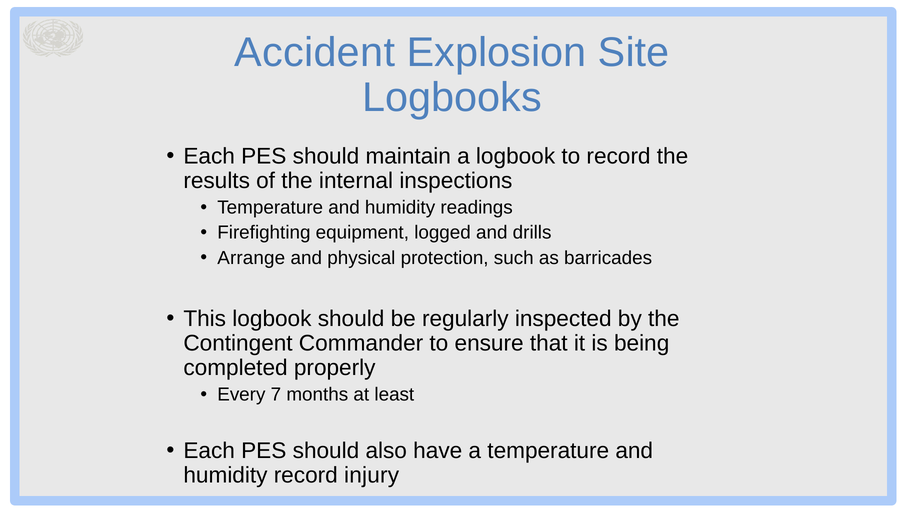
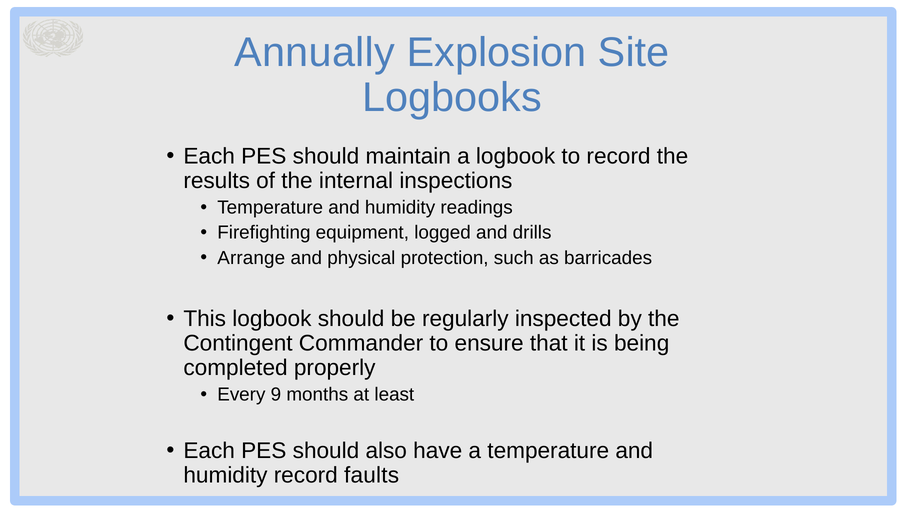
Accident: Accident -> Annually
7: 7 -> 9
injury: injury -> faults
